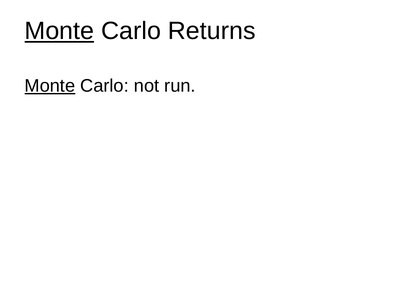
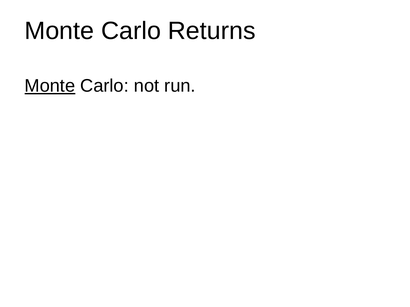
Monte at (59, 31) underline: present -> none
